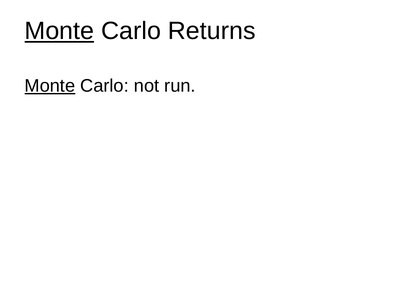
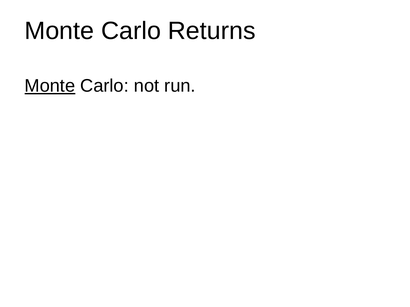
Monte at (59, 31) underline: present -> none
